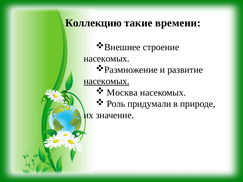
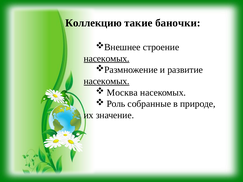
времени: времени -> баночки
насекомых at (107, 59) underline: none -> present
придумали: придумали -> собранные
